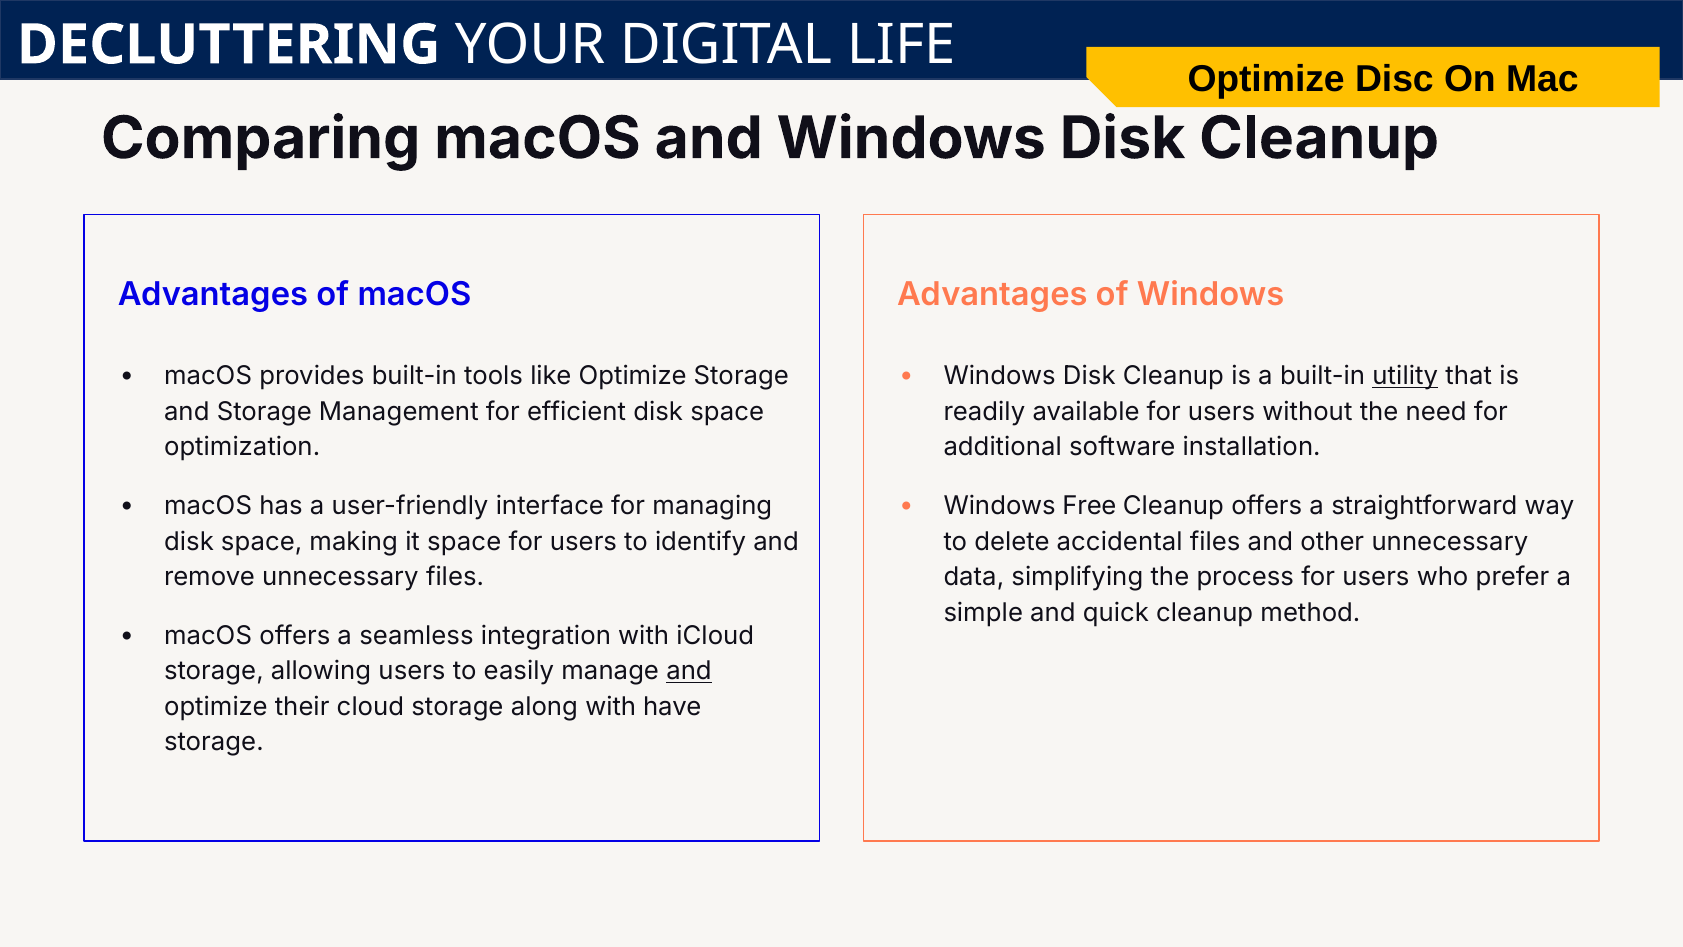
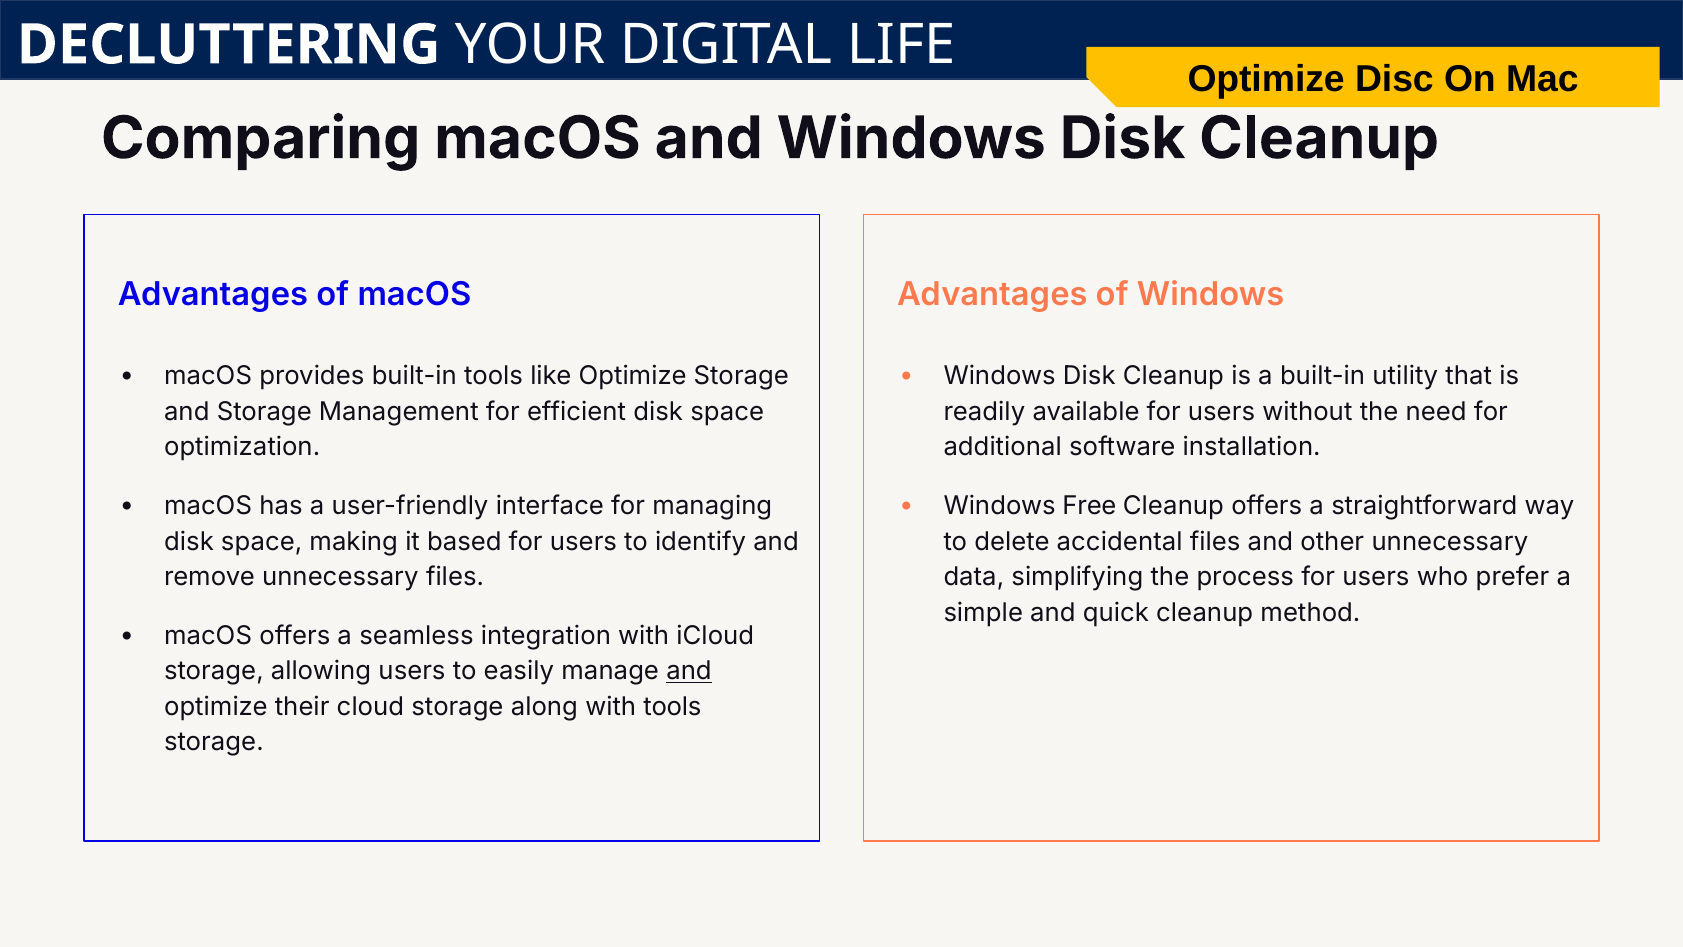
utility underline: present -> none
it space: space -> based
with have: have -> tools
